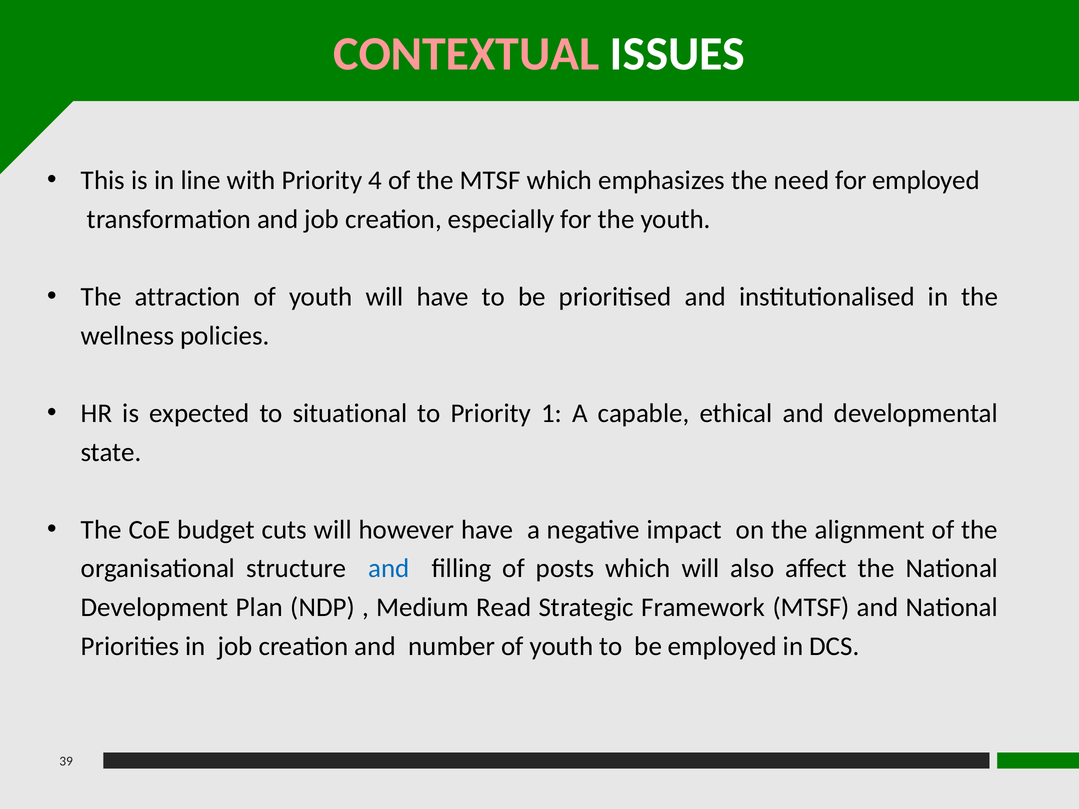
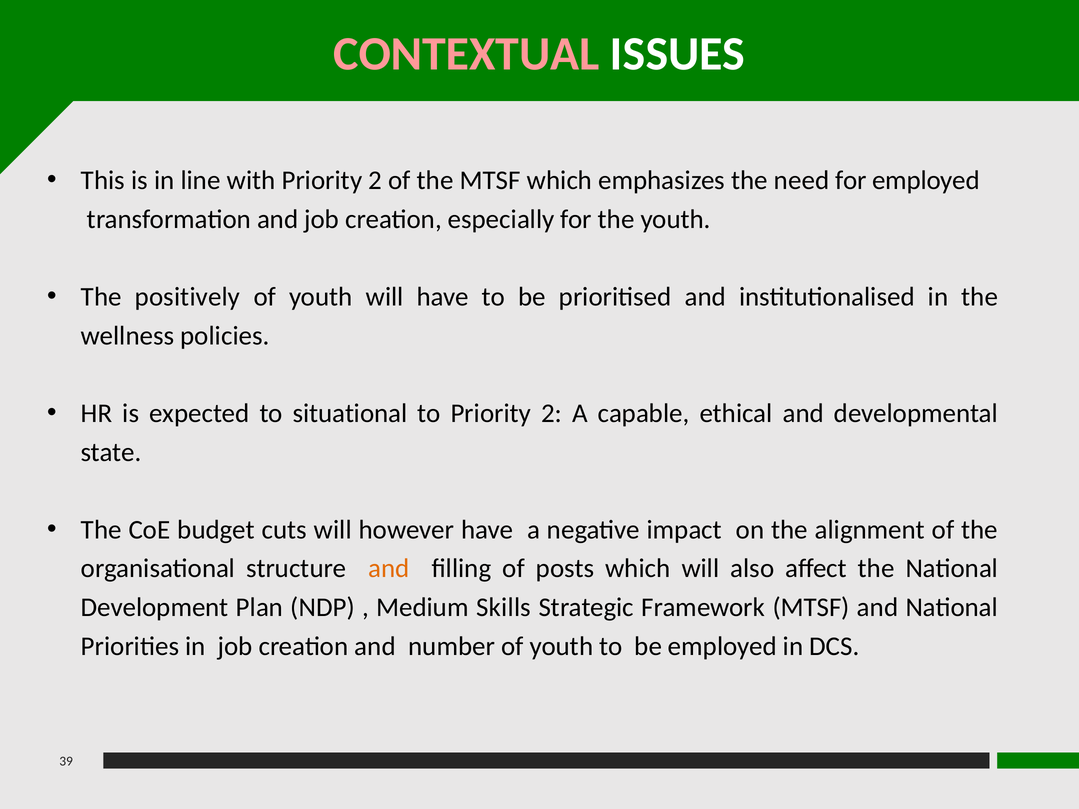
with Priority 4: 4 -> 2
attraction: attraction -> positively
to Priority 1: 1 -> 2
and at (389, 569) colour: blue -> orange
Read: Read -> Skills
